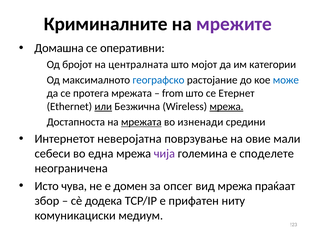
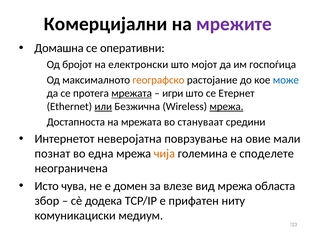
Криминалните: Криминалните -> Комерцијални
централната: централната -> електронски
категории: категории -> госпоѓица
географско colour: blue -> orange
мрежата at (132, 93) underline: none -> present
from: from -> игри
мрежата at (141, 122) underline: present -> none
изненади: изненади -> стануваат
себеси: себеси -> познат
чија colour: purple -> orange
опсег: опсег -> влезе
праќаат: праќаат -> областа
